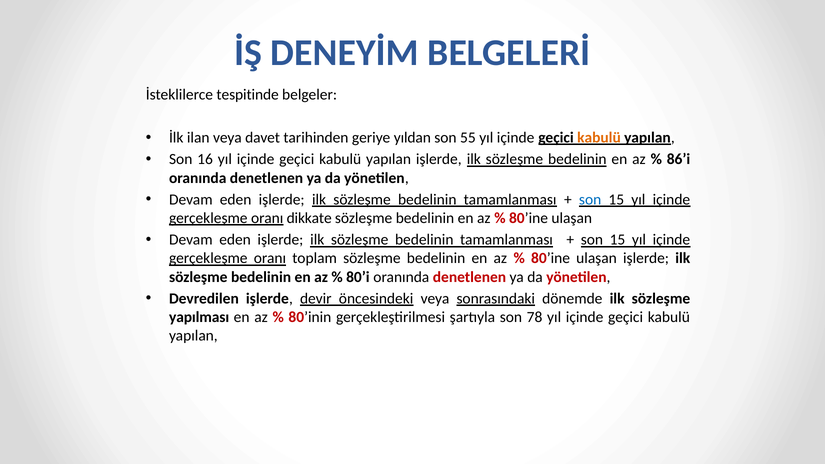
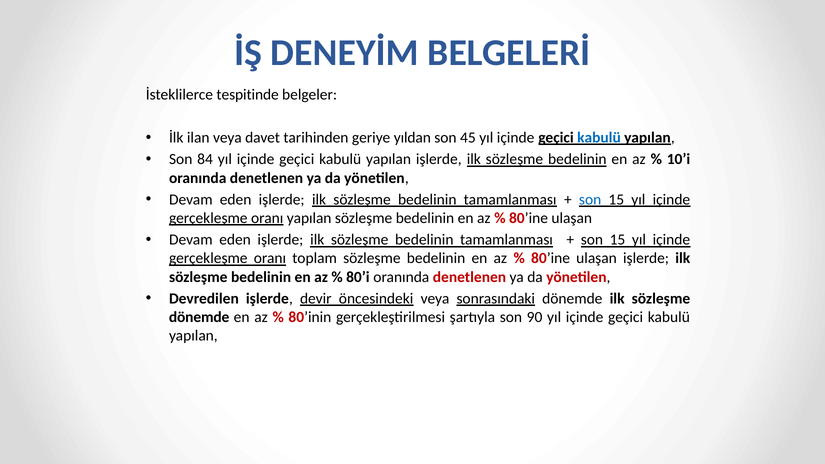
55: 55 -> 45
kabulü at (599, 138) colour: orange -> blue
16: 16 -> 84
86’i: 86’i -> 10’i
oranı dikkate: dikkate -> yapılan
yapılması at (199, 317): yapılması -> dönemde
78: 78 -> 90
